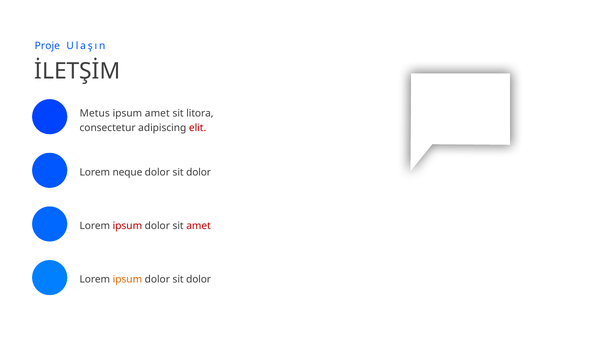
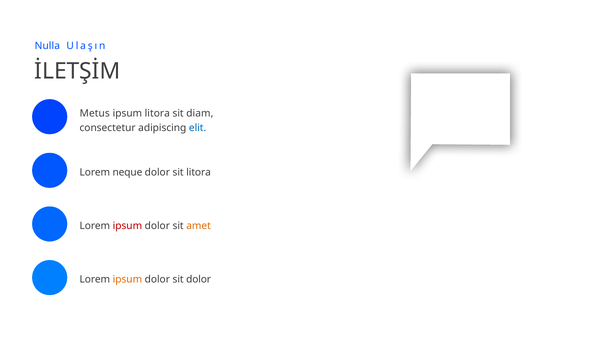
Proje: Proje -> Nulla
ipsum amet: amet -> litora
litora: litora -> diam
elit colour: red -> blue
dolor at (199, 173): dolor -> litora
amet at (199, 226) colour: red -> orange
